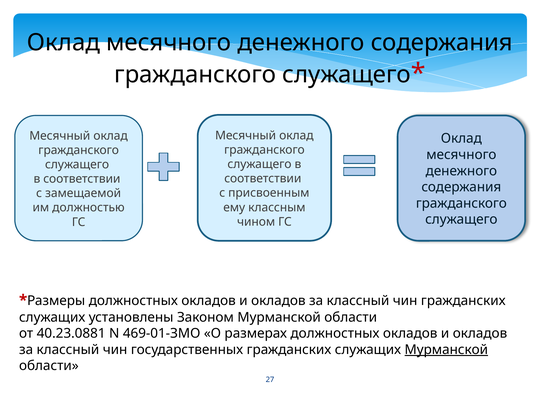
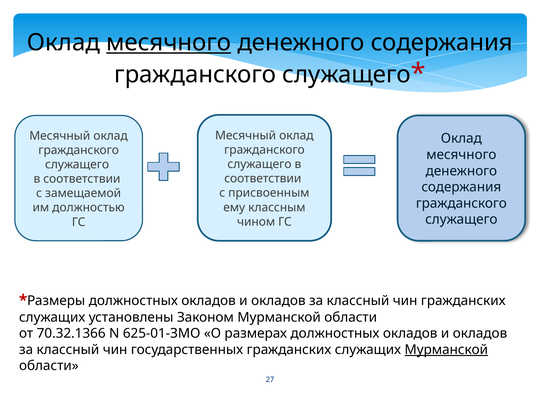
месячного at (169, 43) underline: none -> present
40.23.0881: 40.23.0881 -> 70.32.1366
469-01-ЗМО: 469-01-ЗМО -> 625-01-ЗМО
